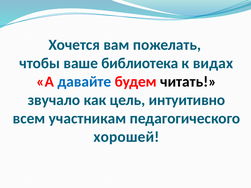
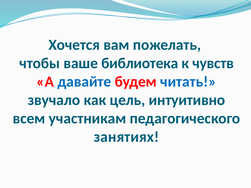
видах: видах -> чувств
читать colour: black -> blue
хорошей: хорошей -> занятиях
